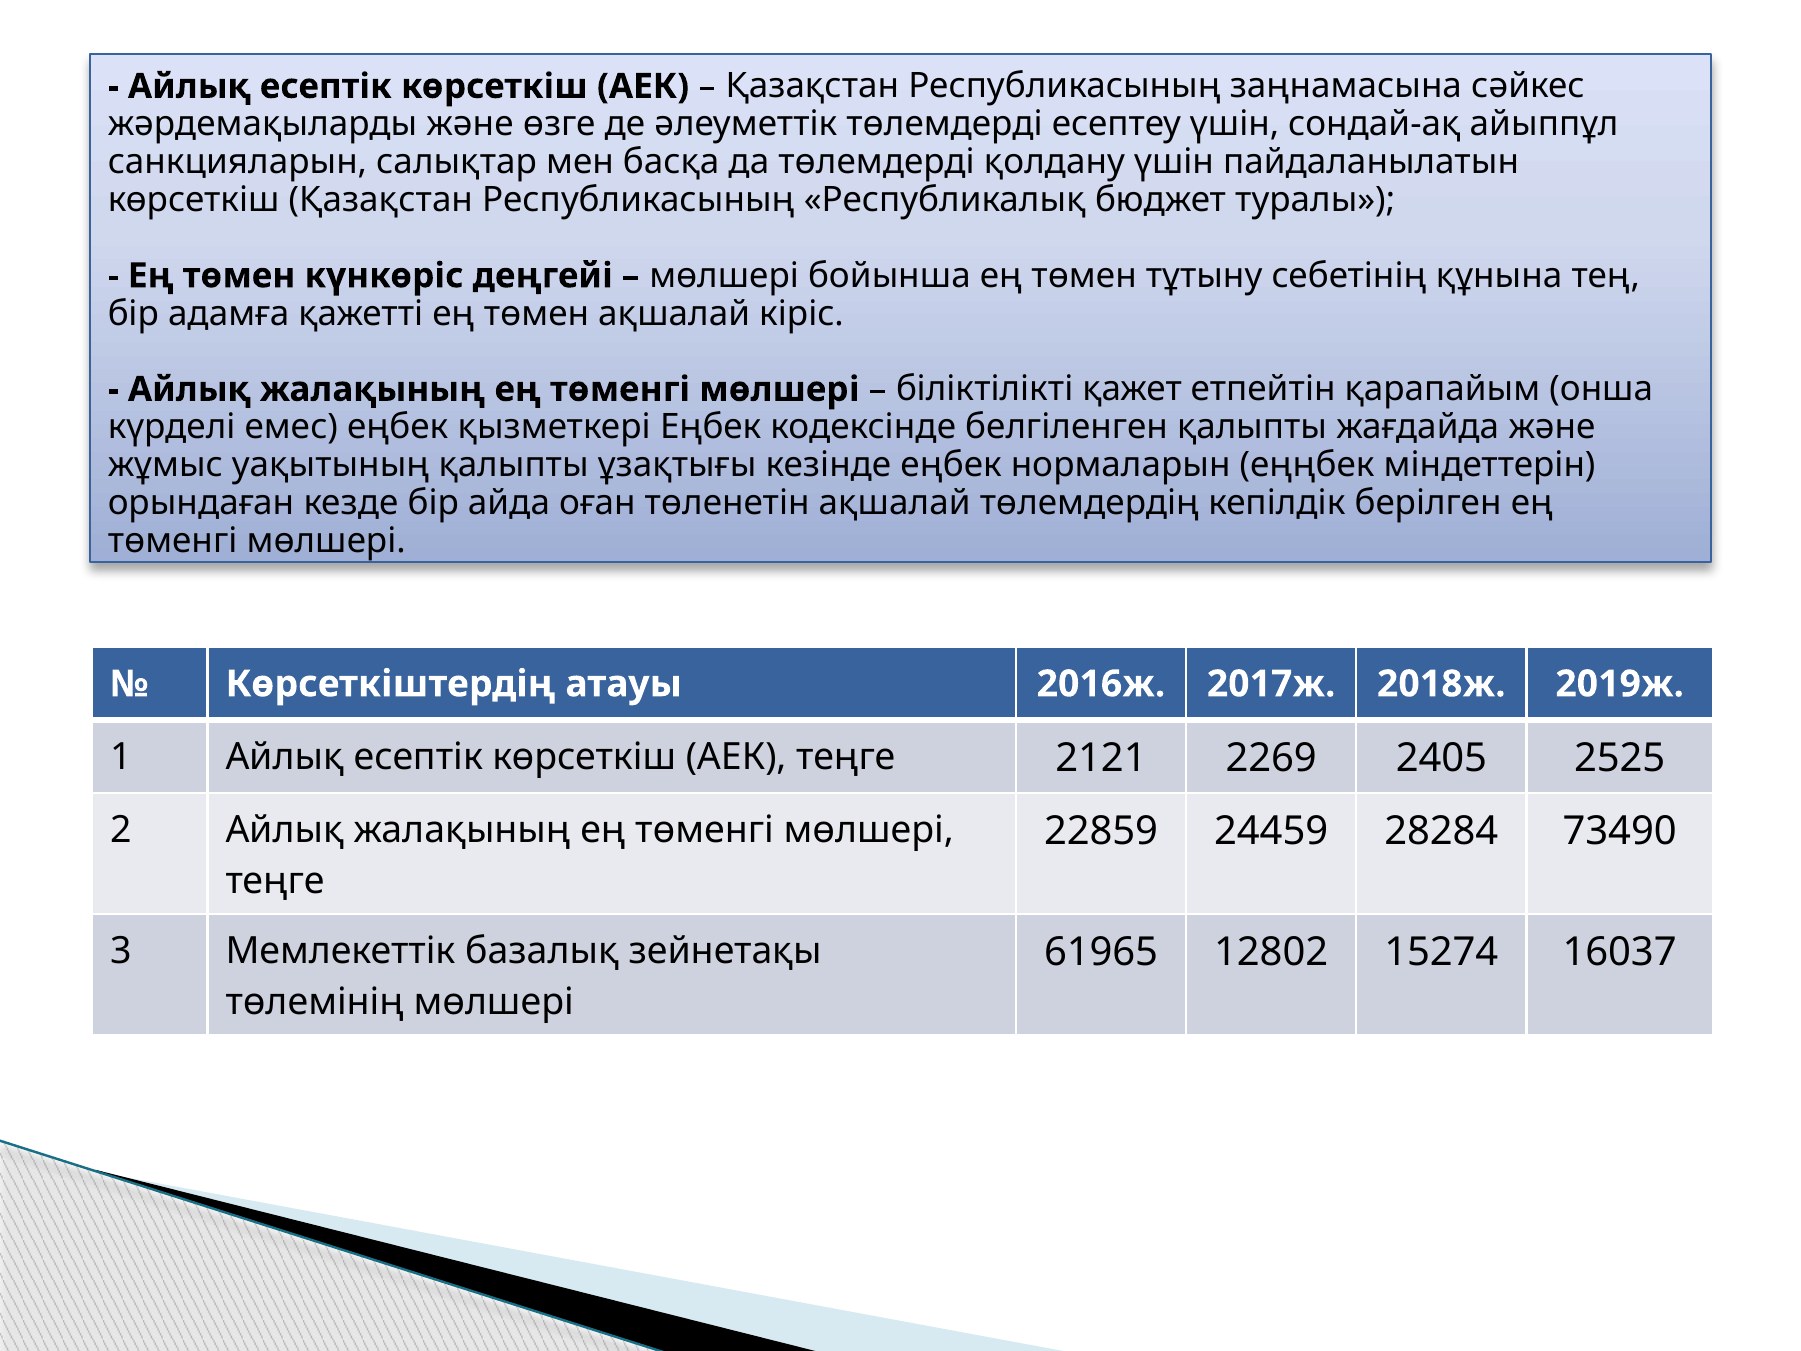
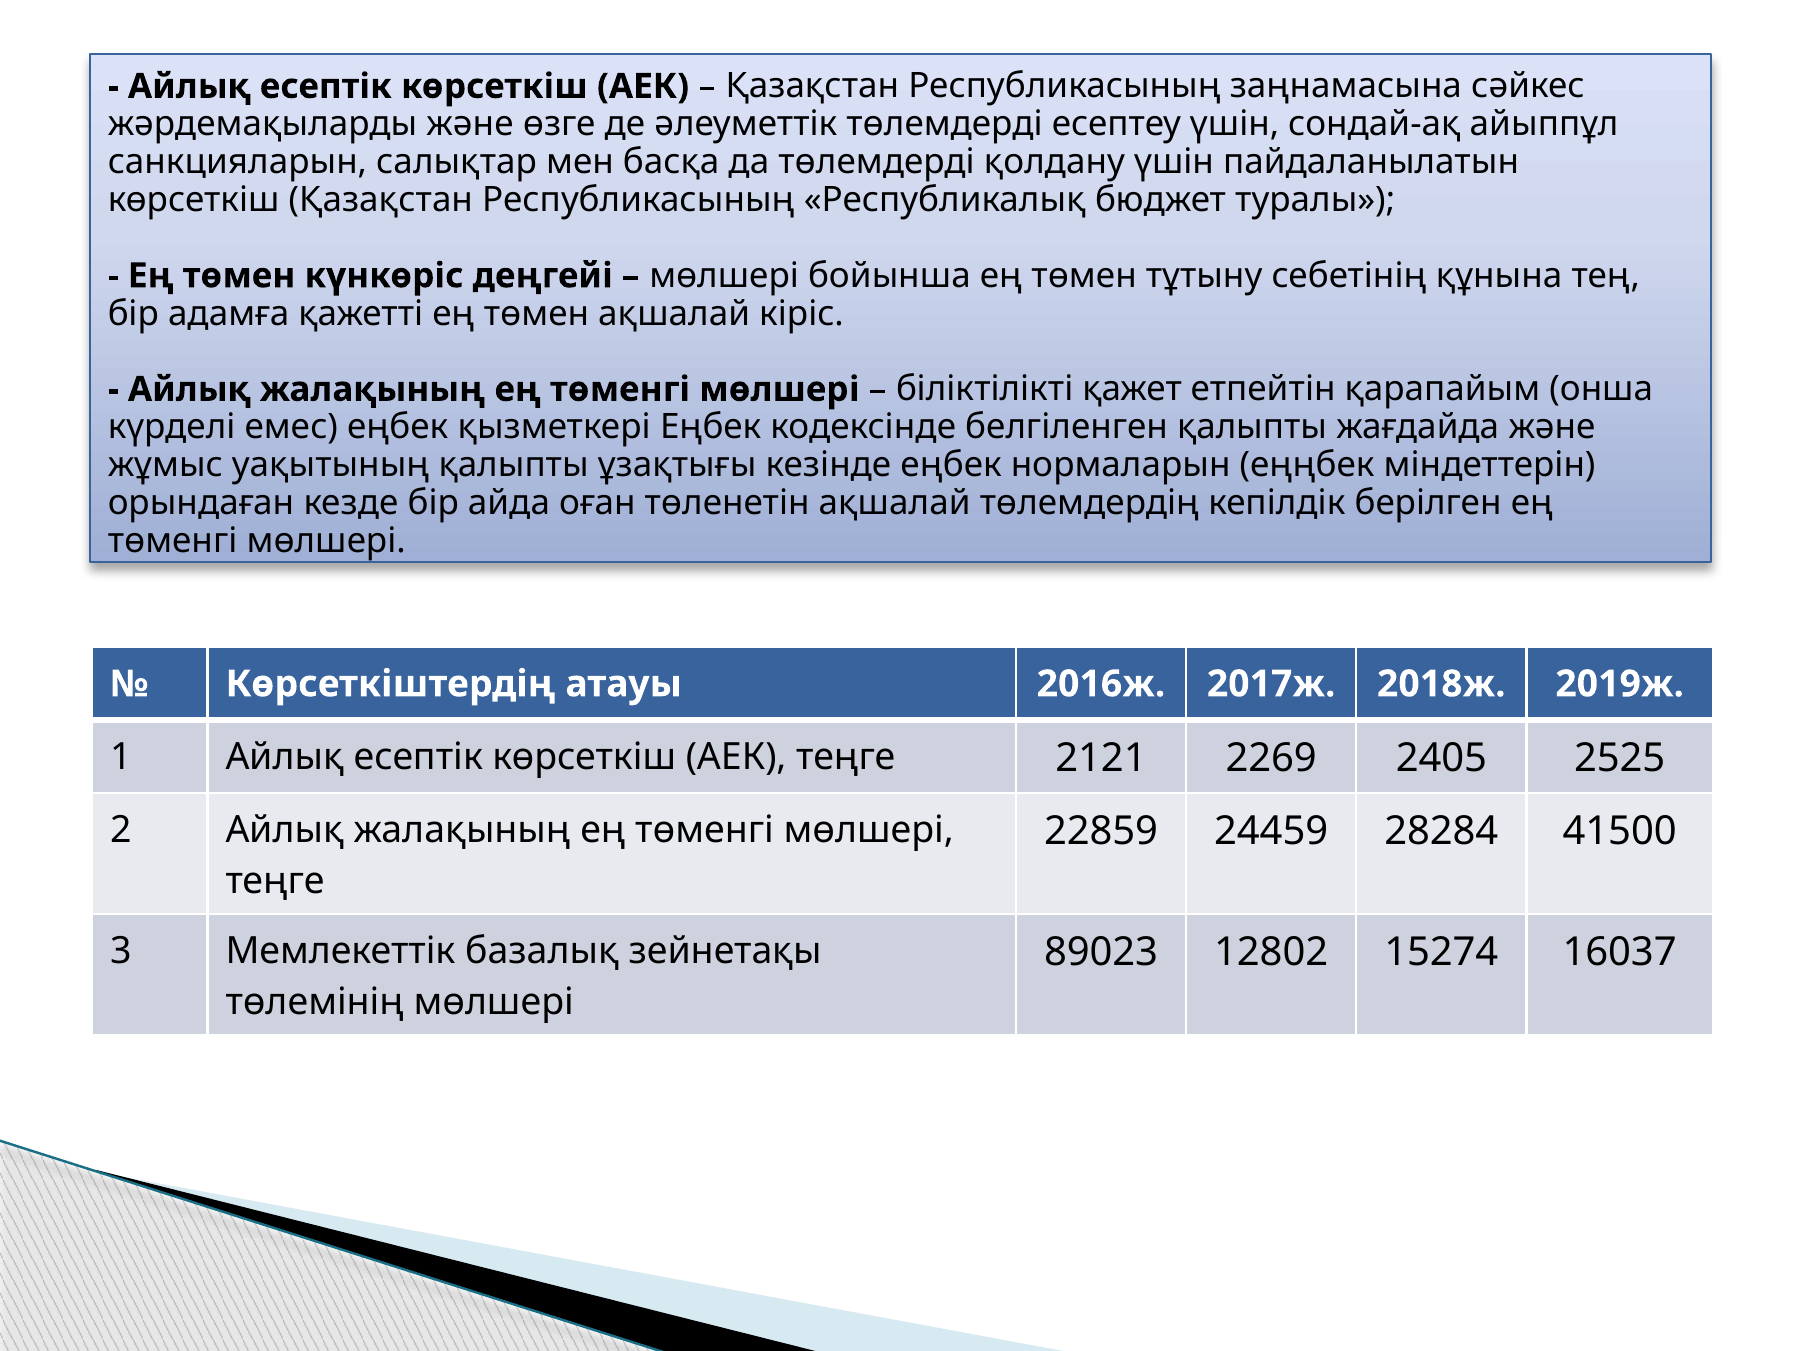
73490: 73490 -> 41500
61965: 61965 -> 89023
